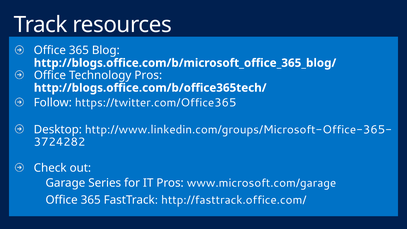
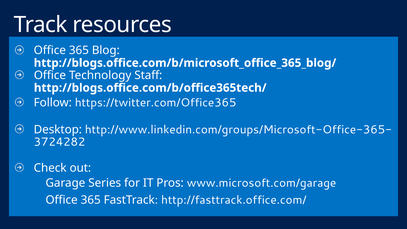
Technology Pros: Pros -> Staff
